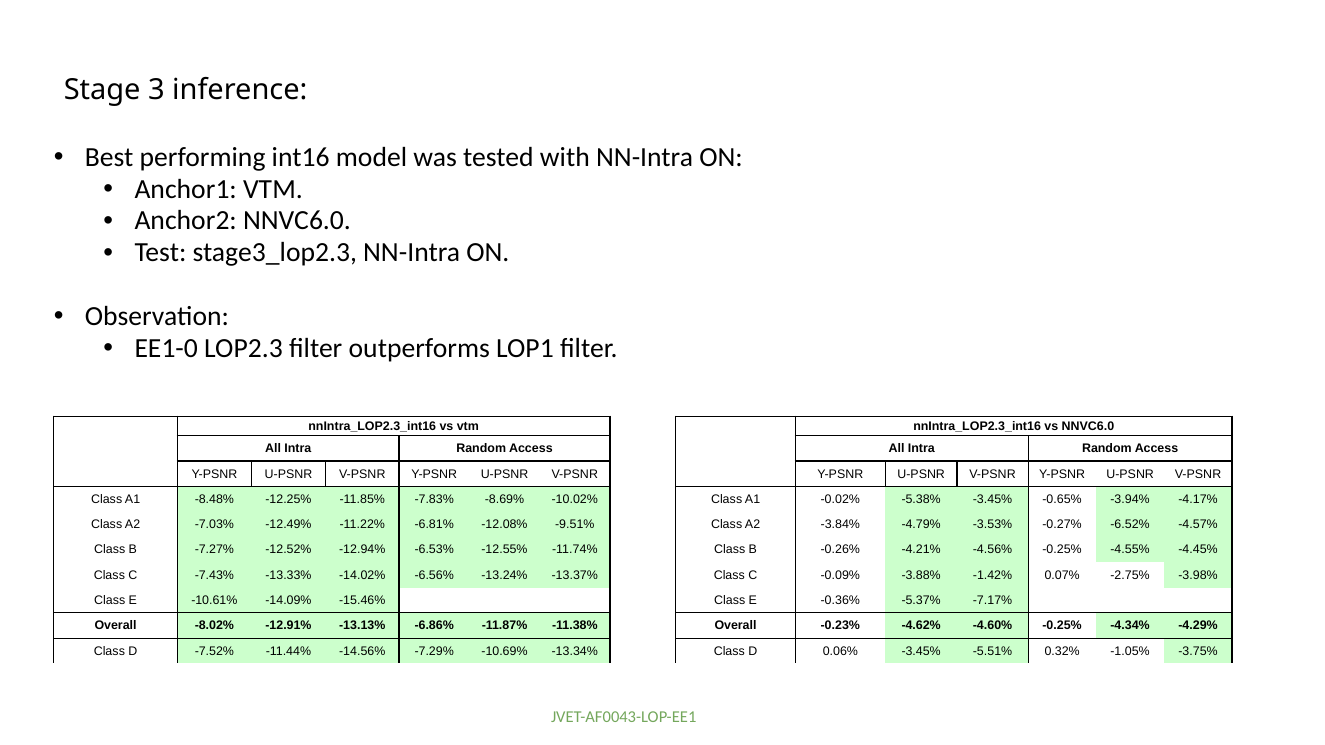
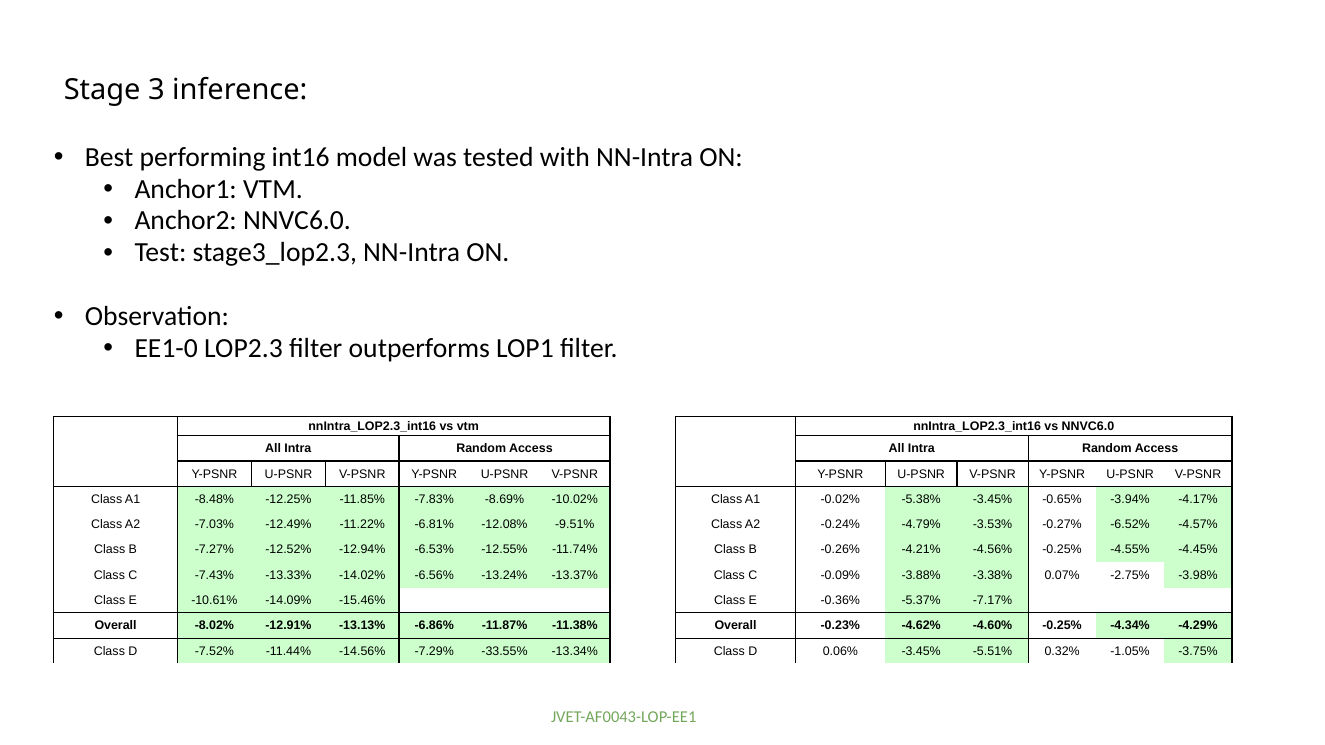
-3.84%: -3.84% -> -0.24%
-1.42%: -1.42% -> -3.38%
-10.69%: -10.69% -> -33.55%
